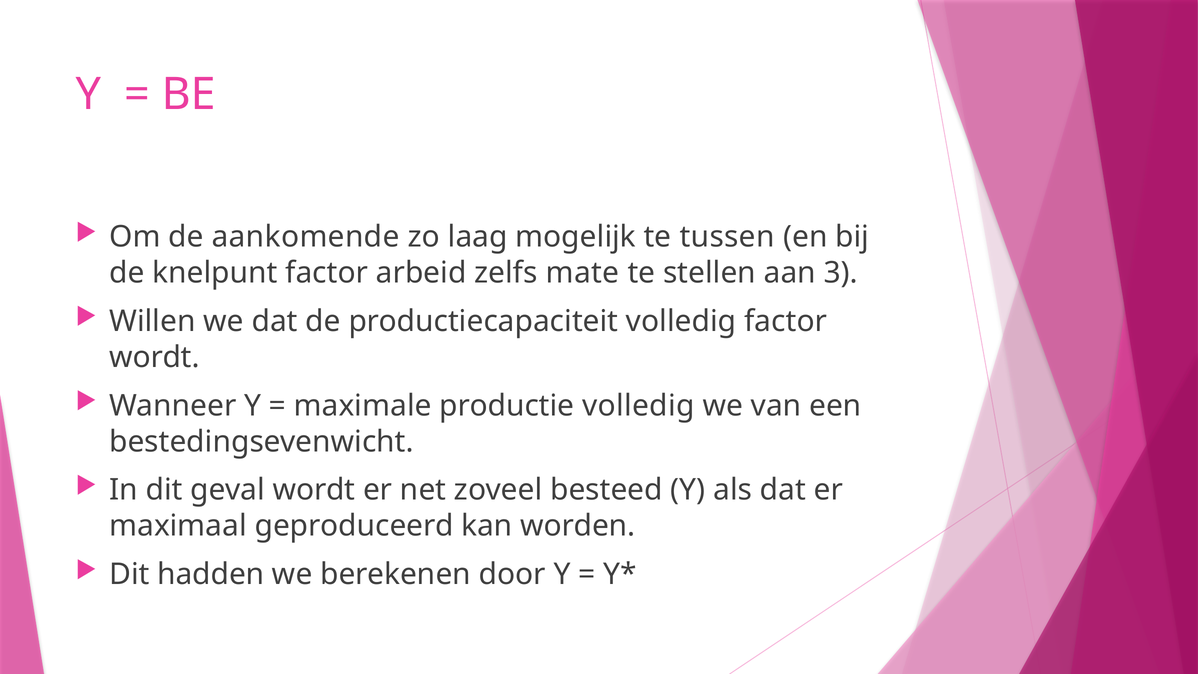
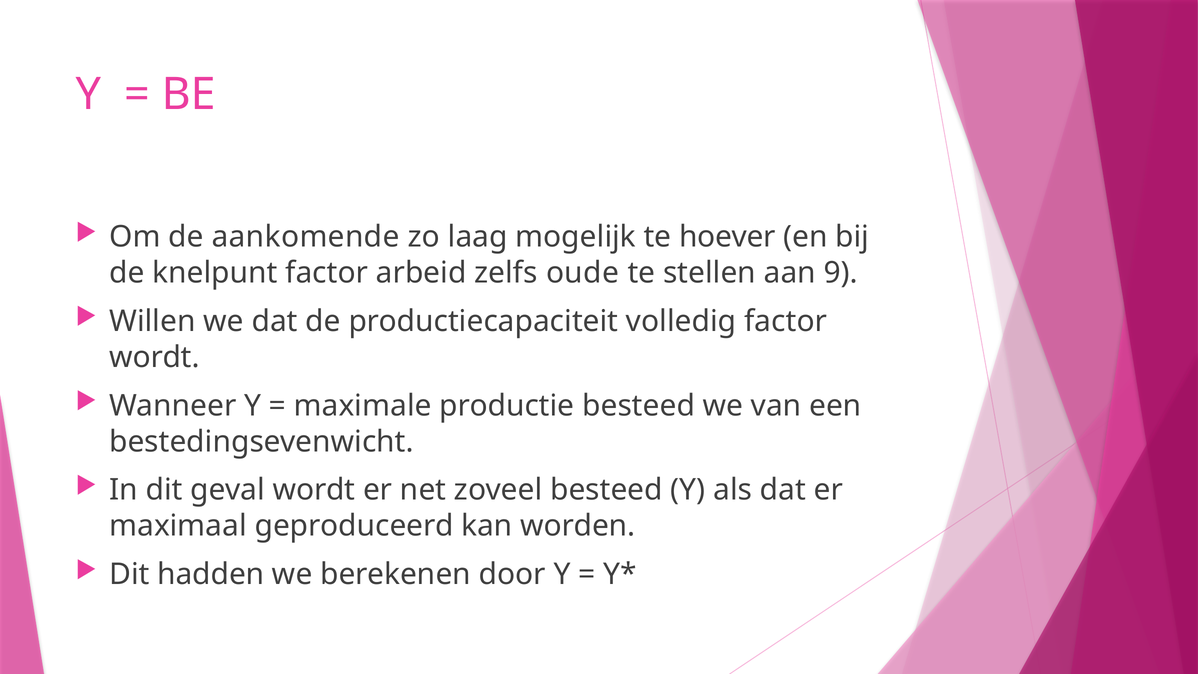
tussen: tussen -> hoever
mate: mate -> oude
3: 3 -> 9
productie volledig: volledig -> besteed
